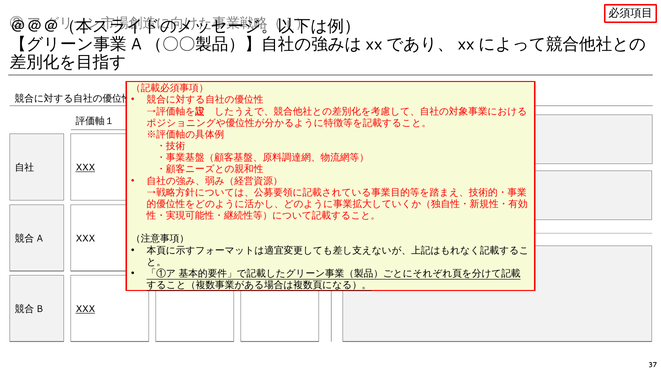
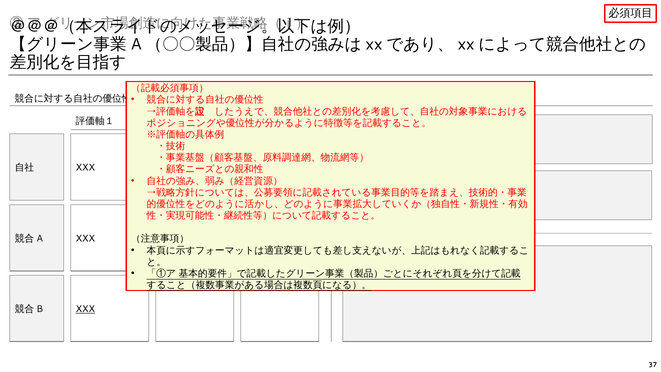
XXX at (85, 168) underline: present -> none
